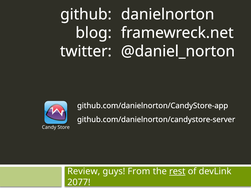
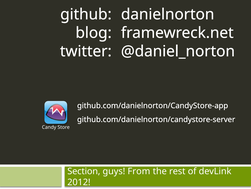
Review: Review -> Section
rest underline: present -> none
2077: 2077 -> 2012
